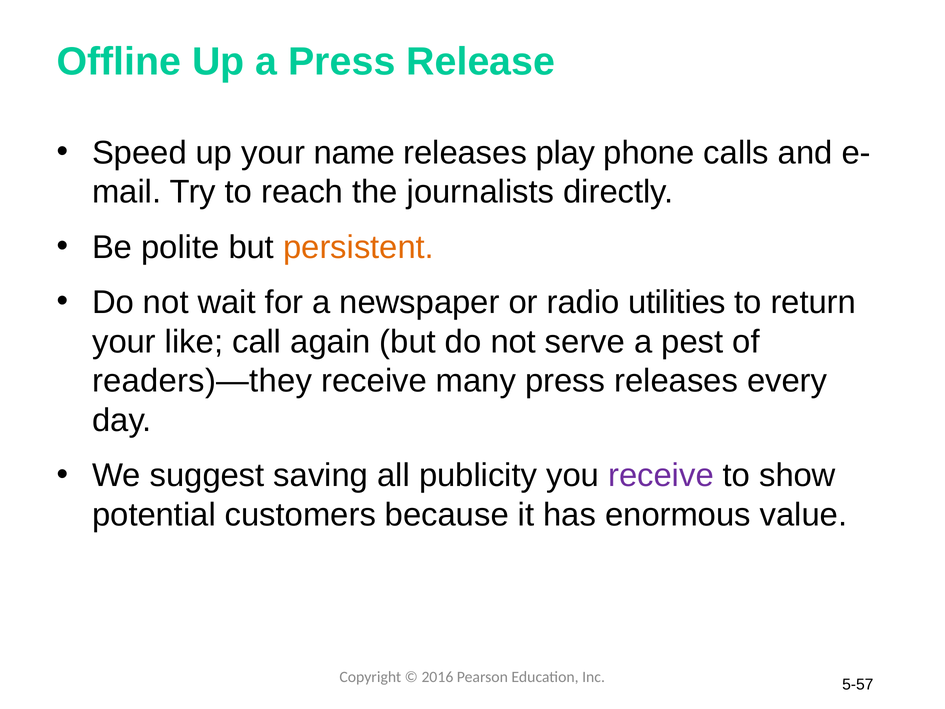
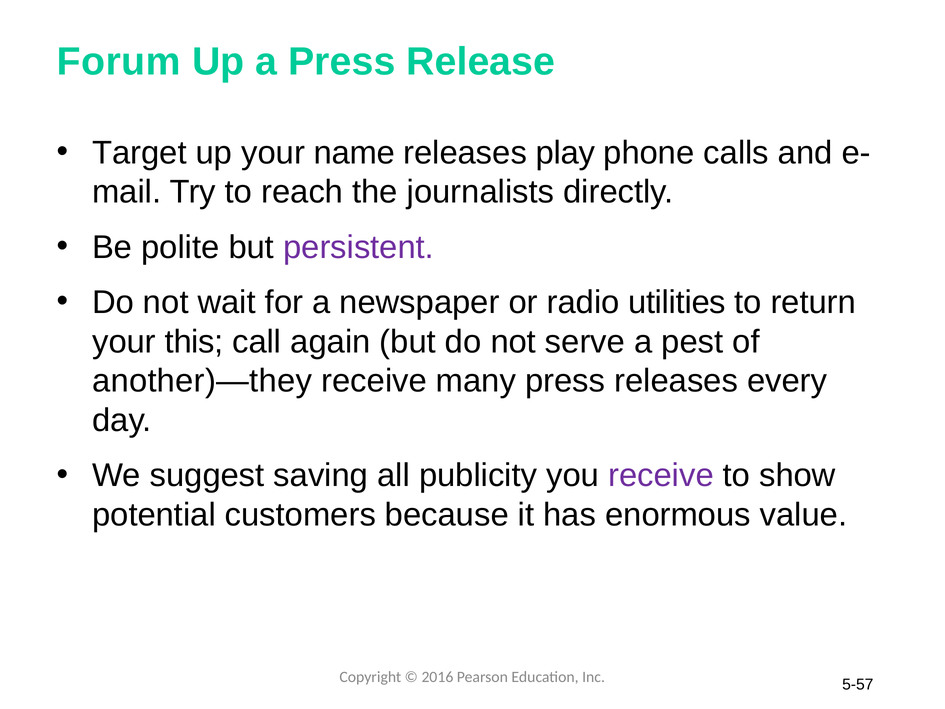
Offline: Offline -> Forum
Speed: Speed -> Target
persistent colour: orange -> purple
like: like -> this
readers)—they: readers)—they -> another)—they
